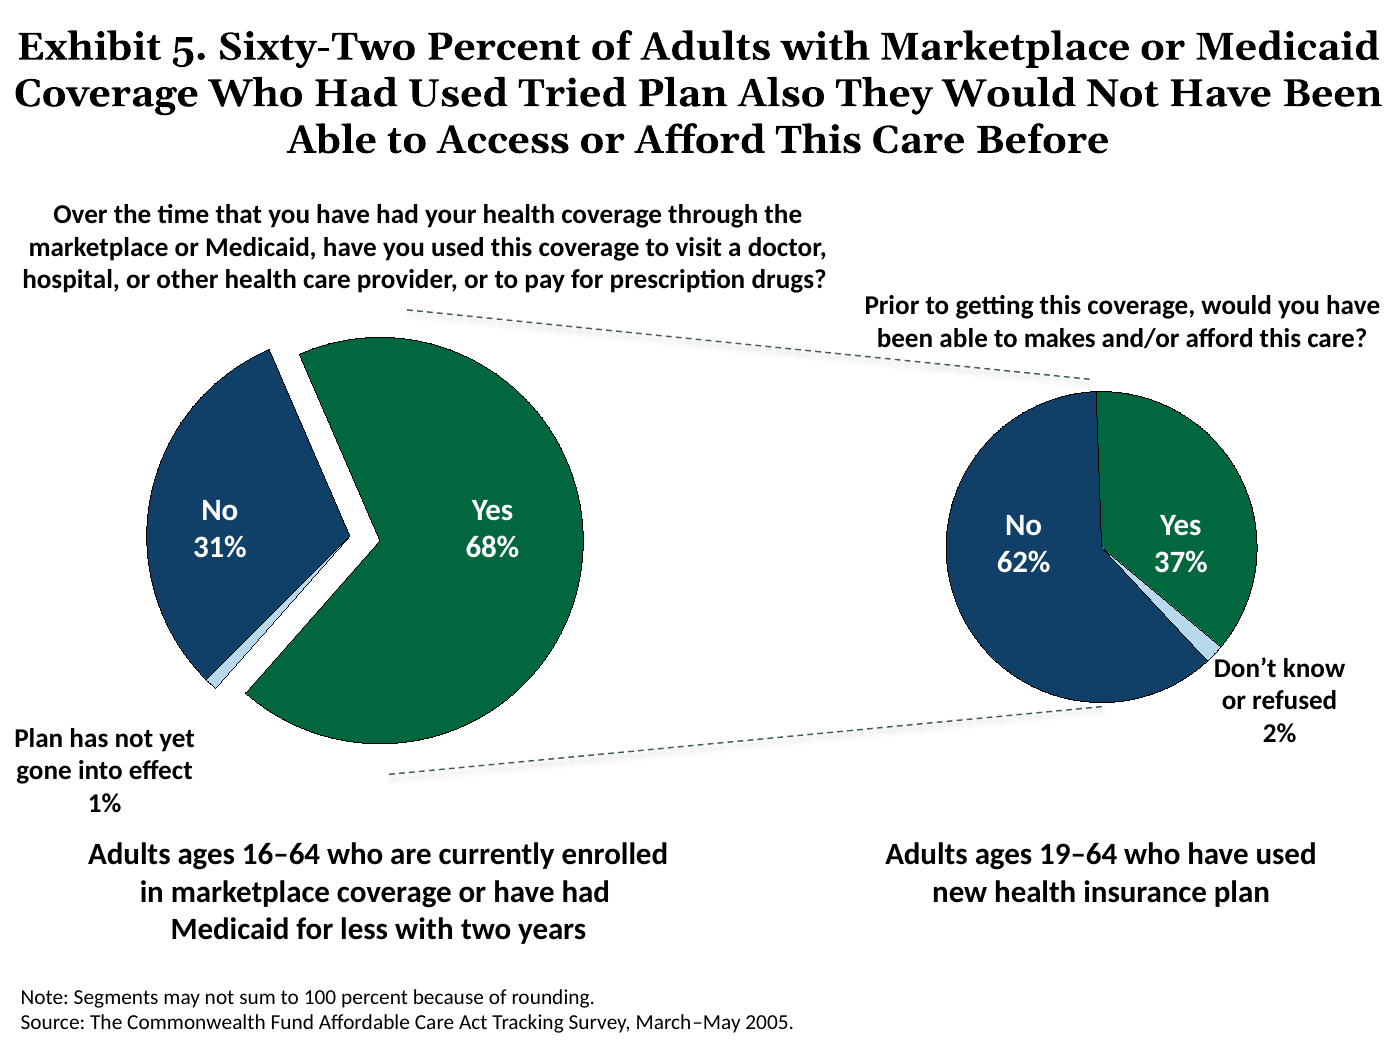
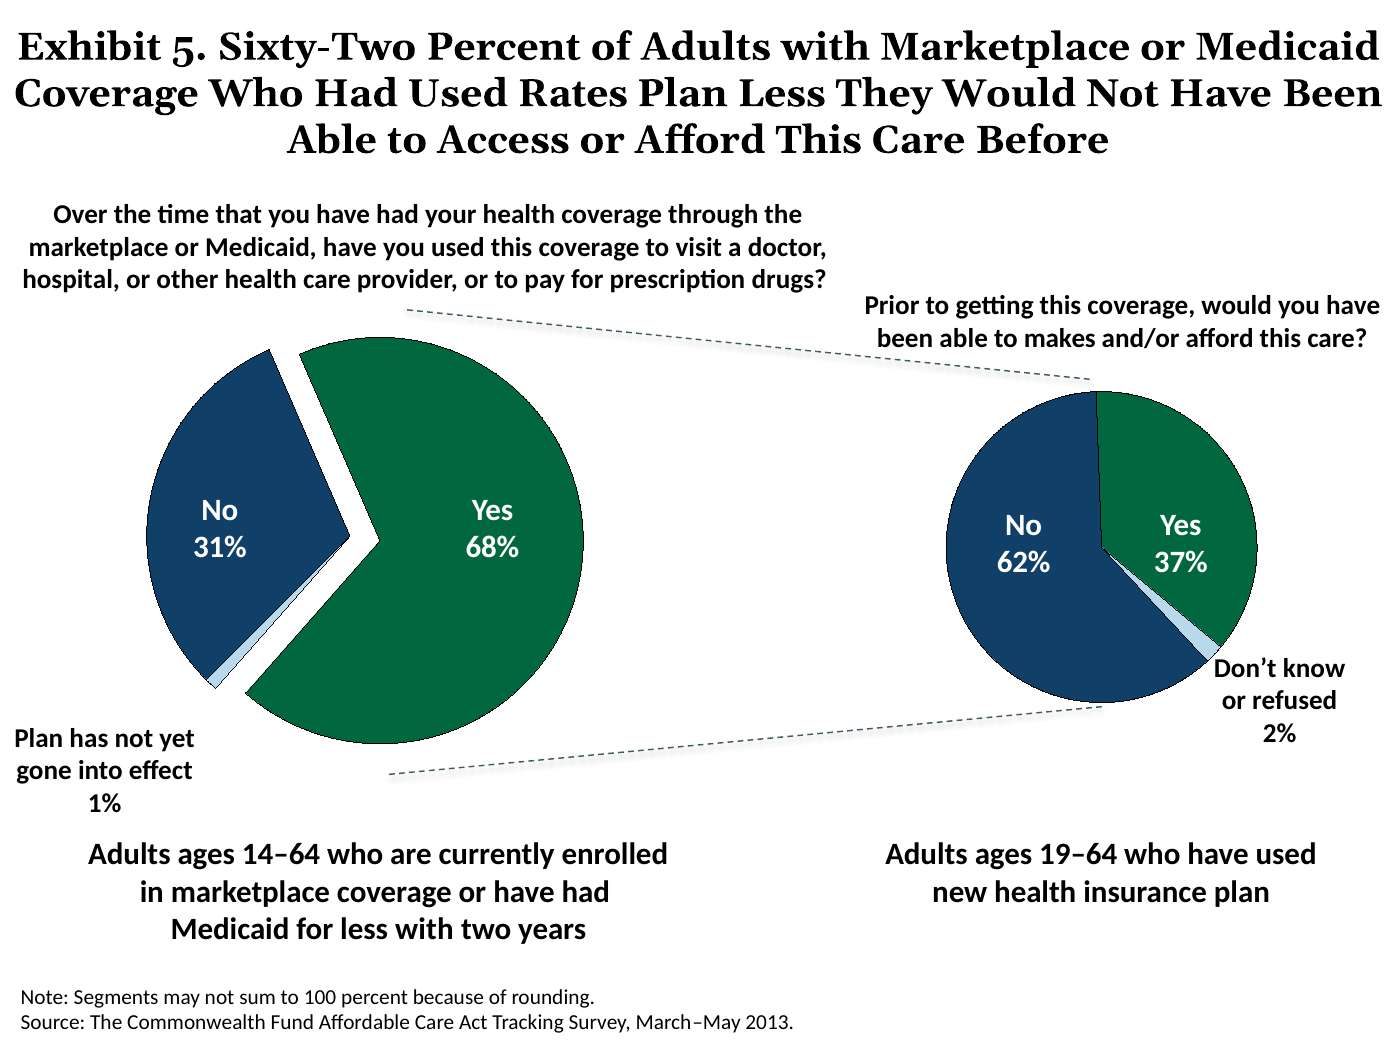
Tried: Tried -> Rates
Plan Also: Also -> Less
16–64: 16–64 -> 14–64
2005: 2005 -> 2013
